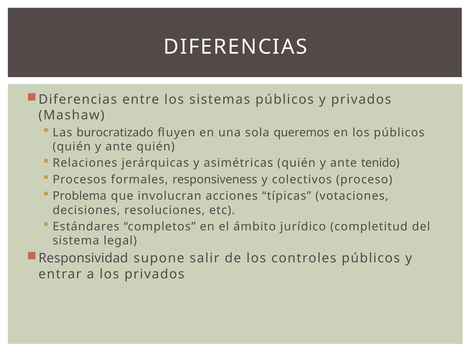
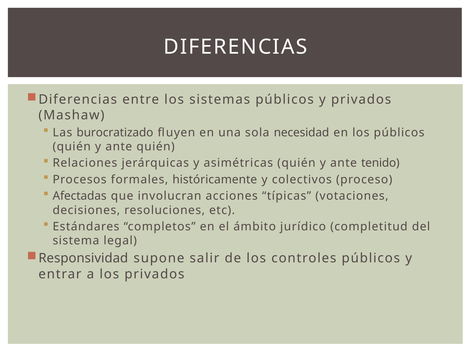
queremos: queremos -> necesidad
responsiveness: responsiveness -> históricamente
Problema: Problema -> Afectadas
